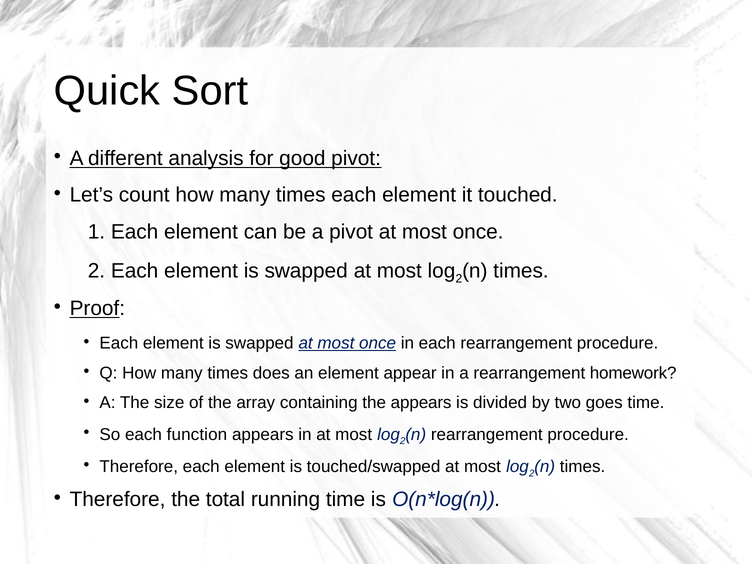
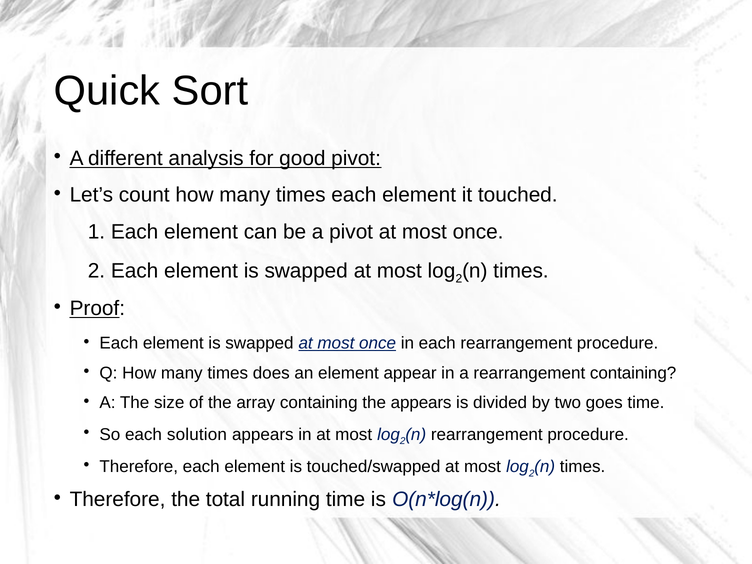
rearrangement homework: homework -> containing
function: function -> solution
